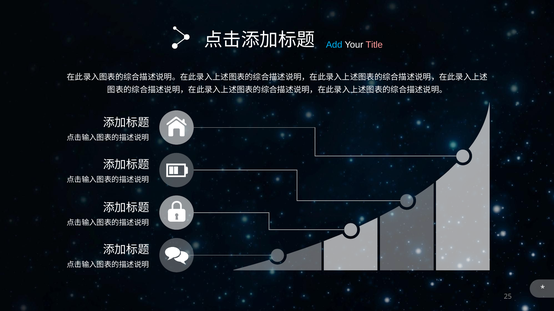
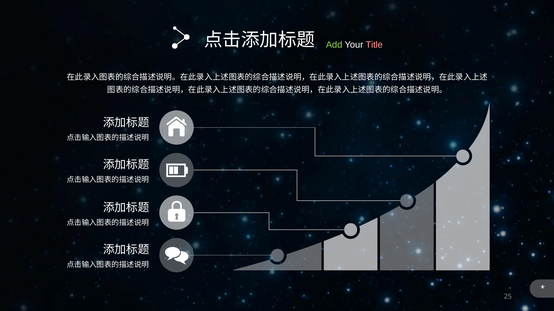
Add colour: light blue -> light green
